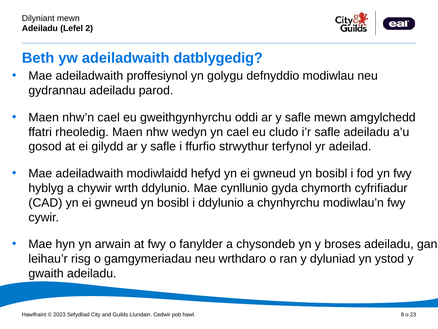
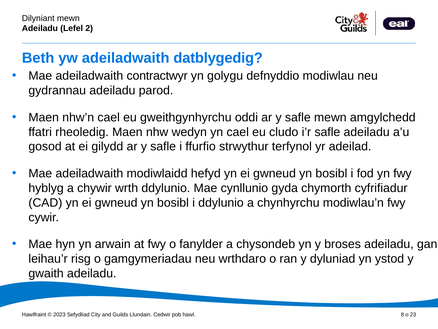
proffesiynol: proffesiynol -> contractwyr
